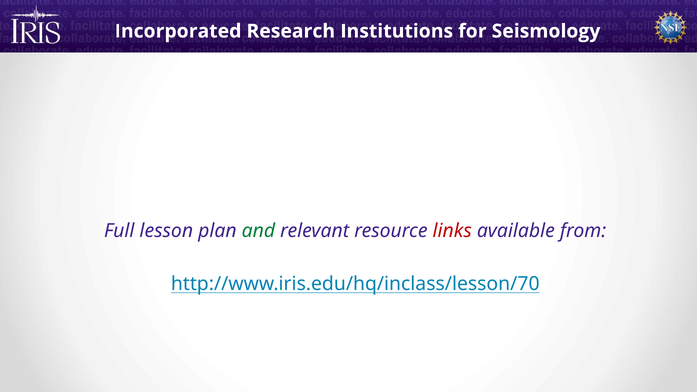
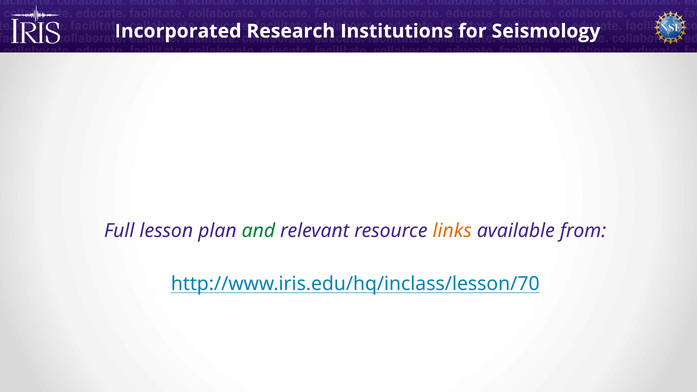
links colour: red -> orange
